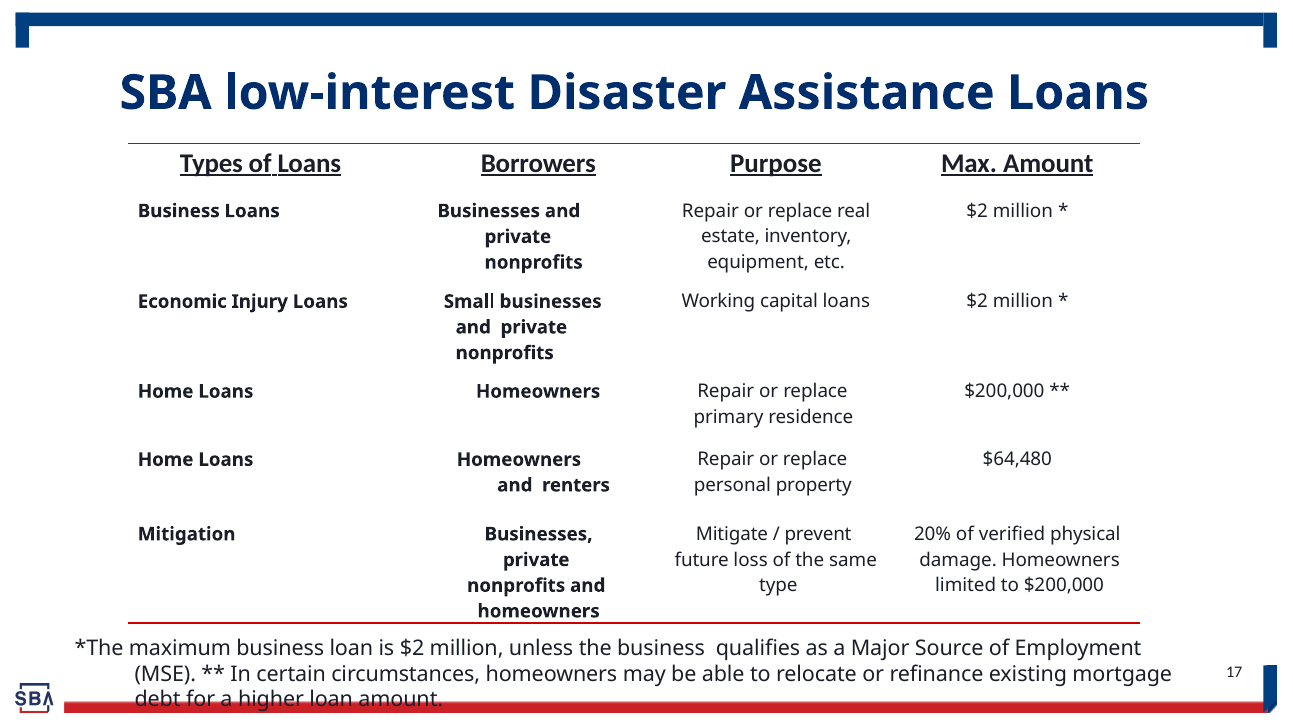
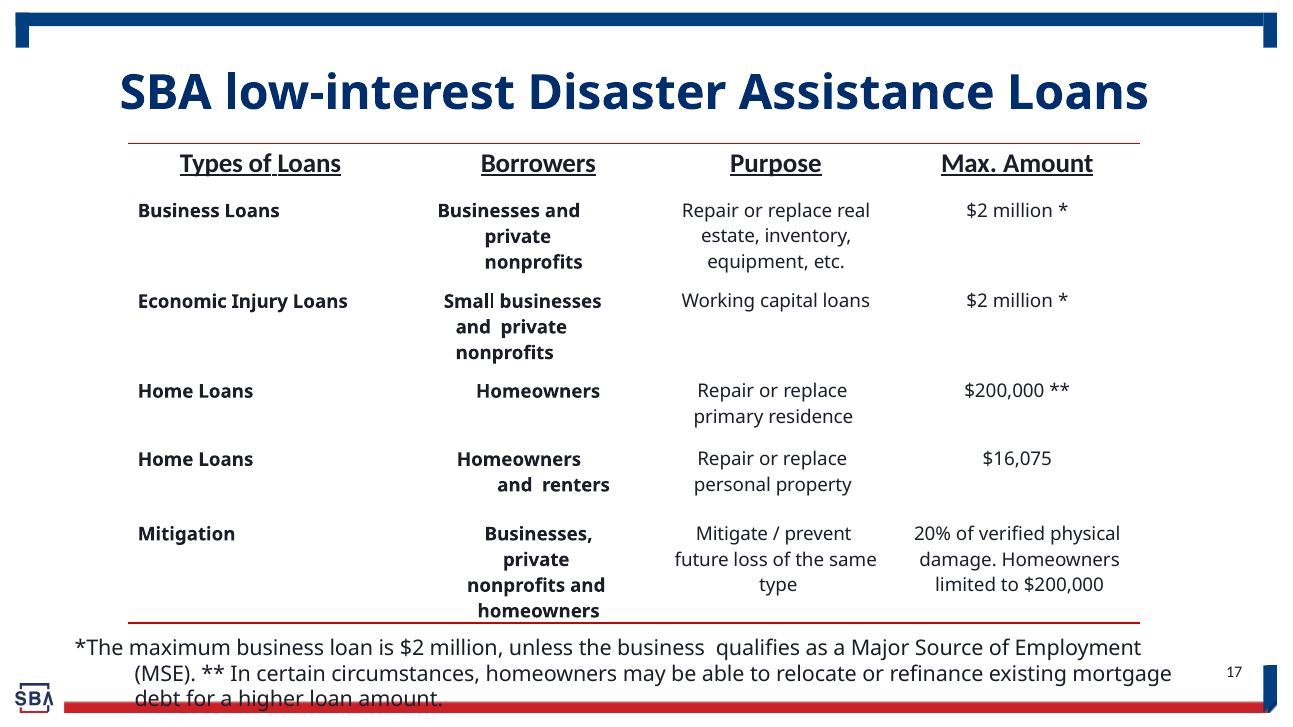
$64,480: $64,480 -> $16,075
